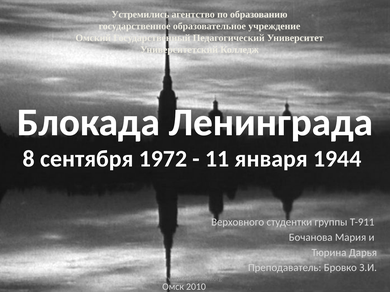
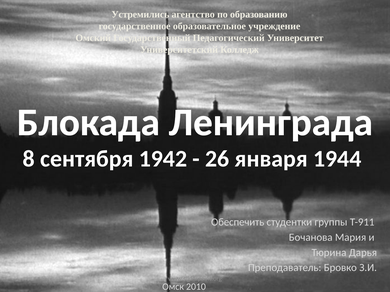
1972: 1972 -> 1942
11: 11 -> 26
Верховного: Верховного -> Обеспечить
